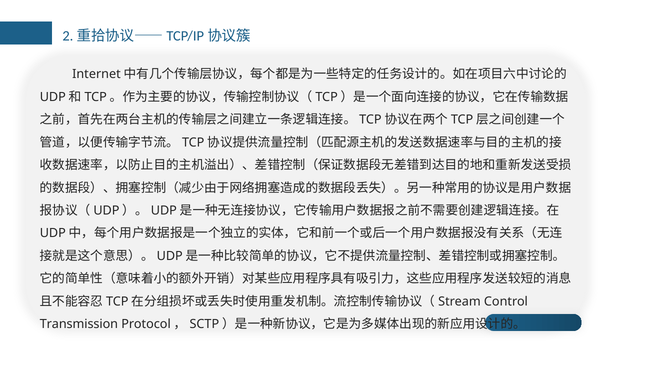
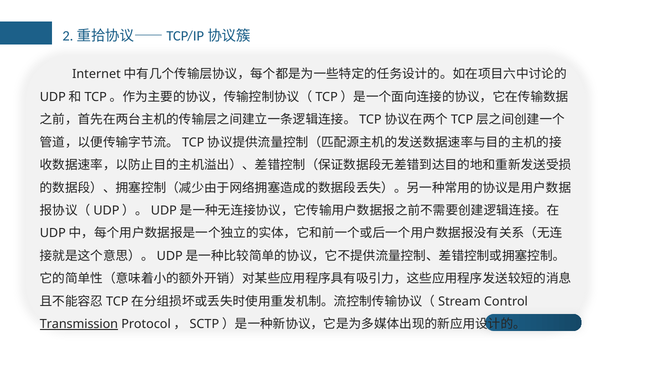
Transmission underline: none -> present
